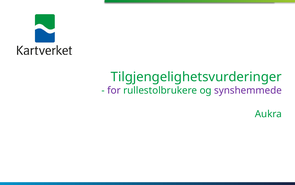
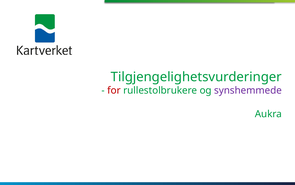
for colour: purple -> red
